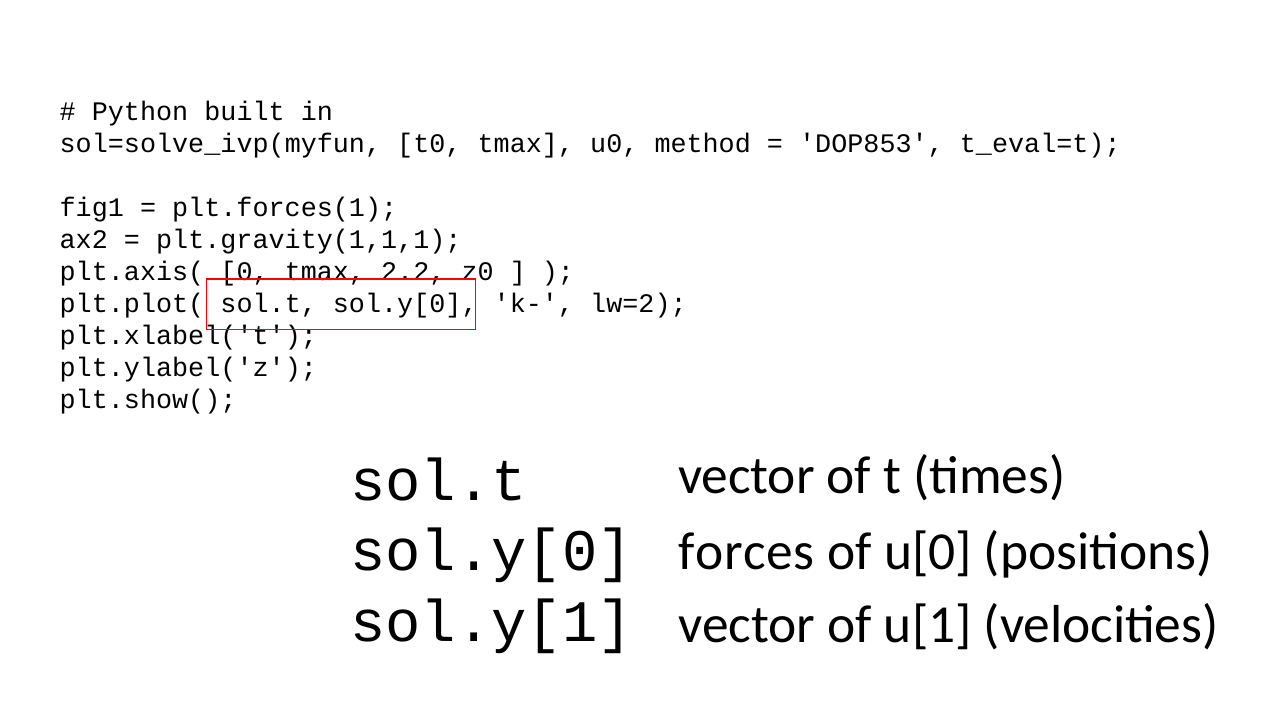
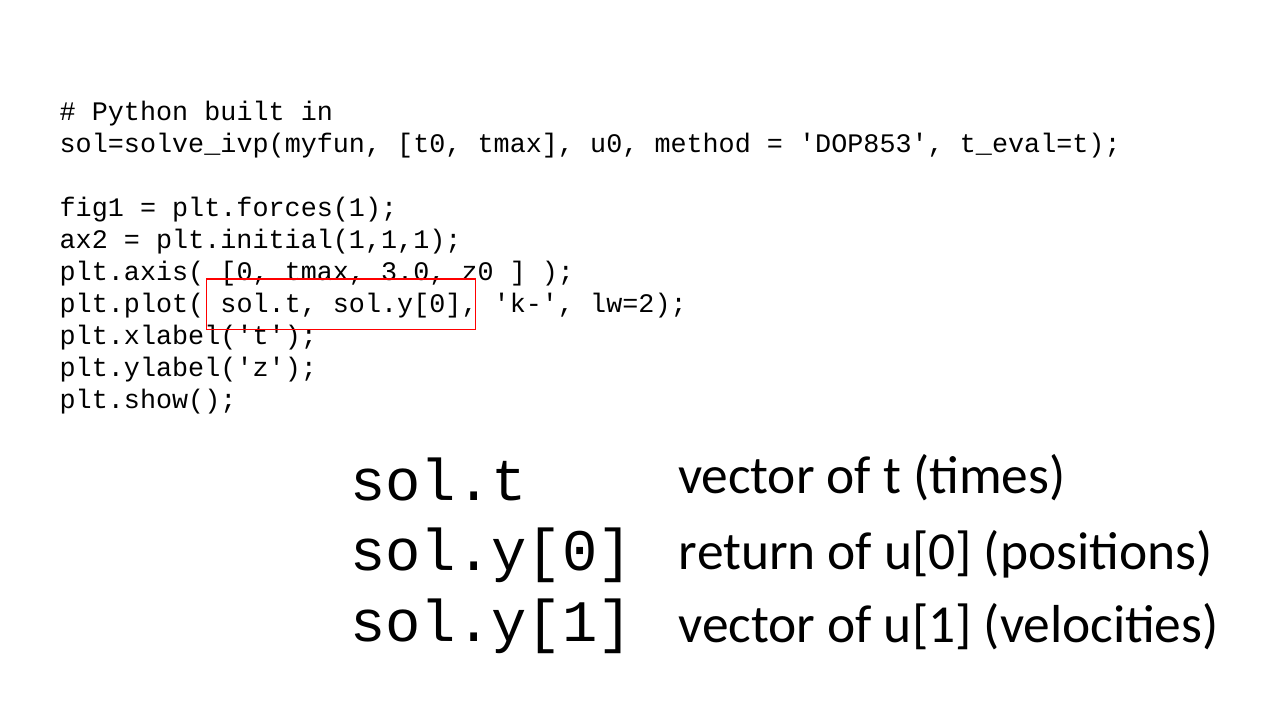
plt.gravity(1,1,1: plt.gravity(1,1,1 -> plt.initial(1,1,1
2.2: 2.2 -> 3.0
forces: forces -> return
